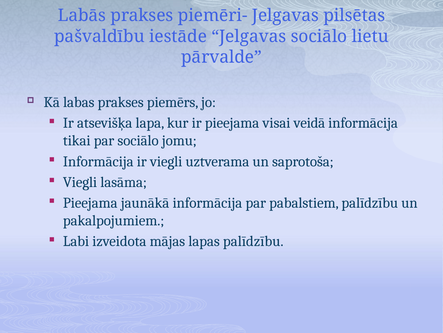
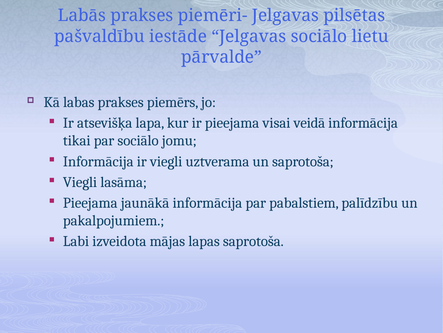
lapas palīdzību: palīdzību -> saprotoša
